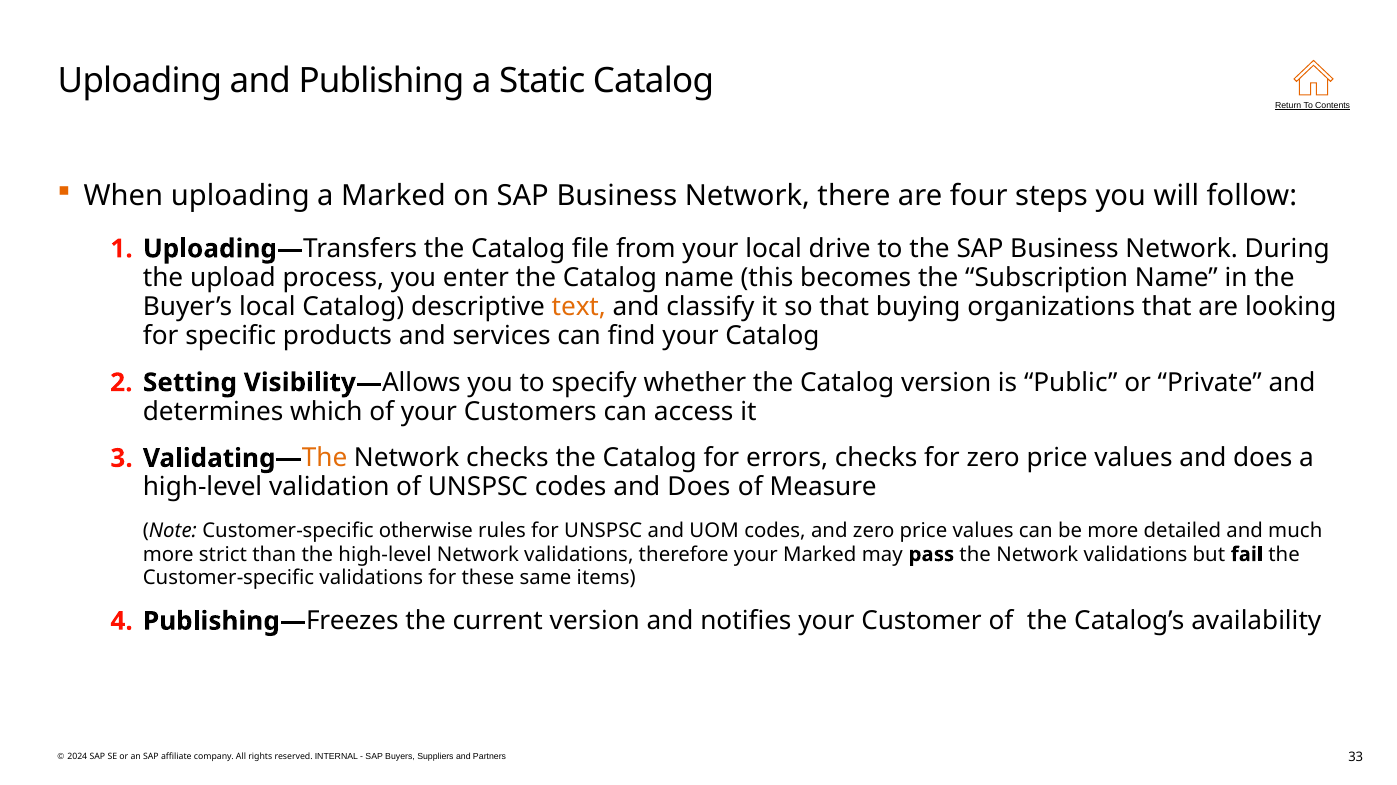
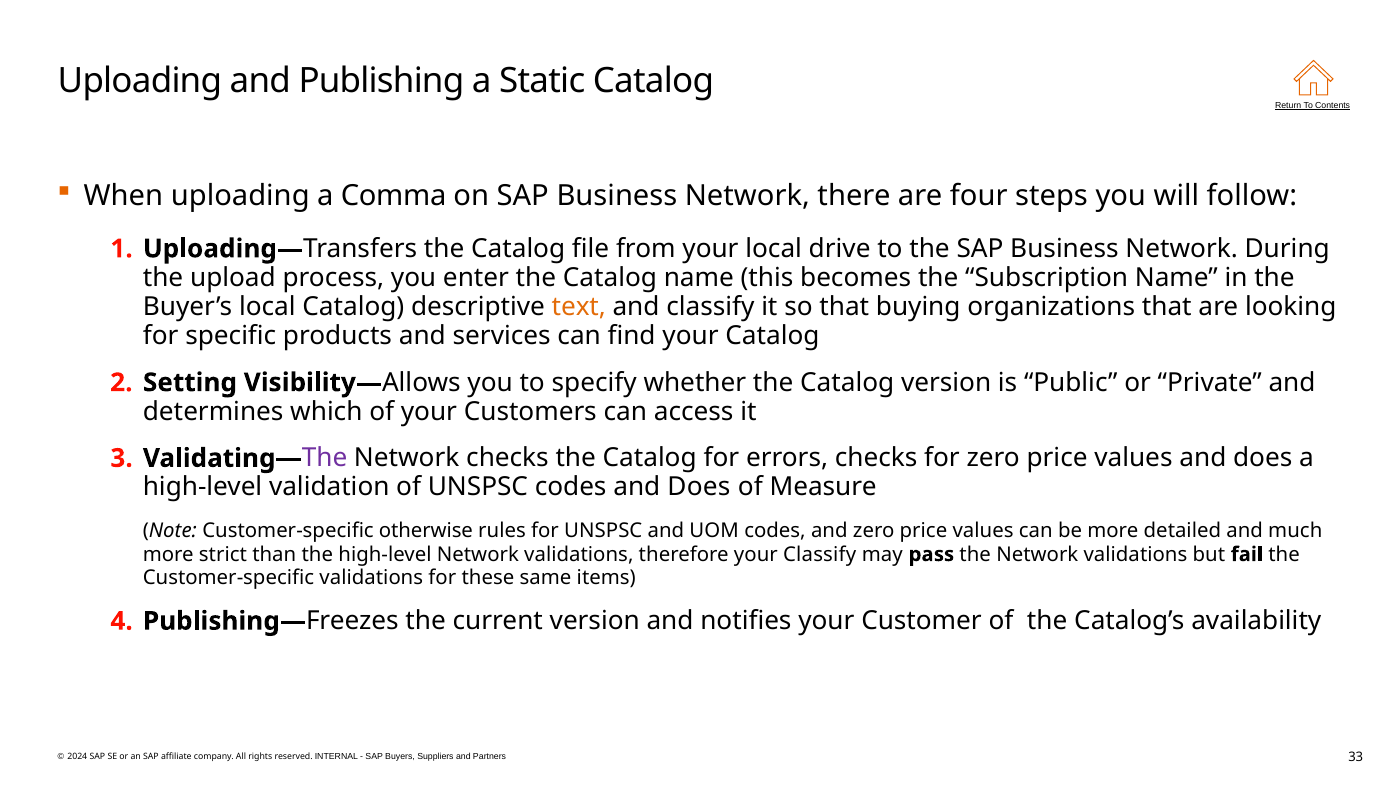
a Marked: Marked -> Comma
The at (325, 459) colour: orange -> purple
your Marked: Marked -> Classify
